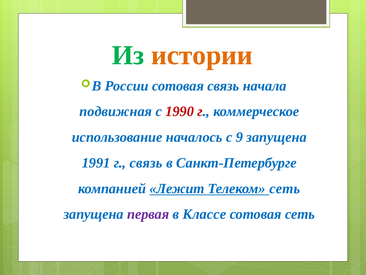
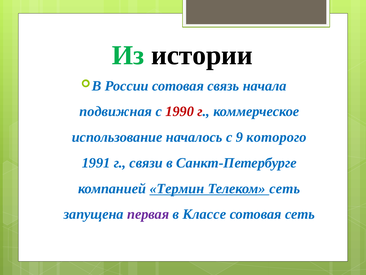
истории colour: orange -> black
9 запущена: запущена -> которого
г связь: связь -> связи
Лежит: Лежит -> Термин
